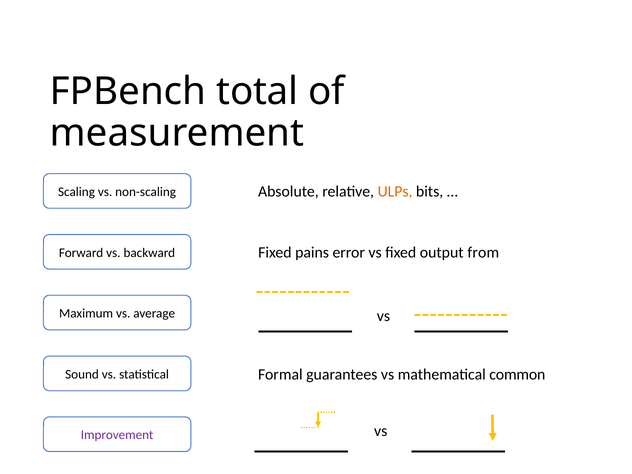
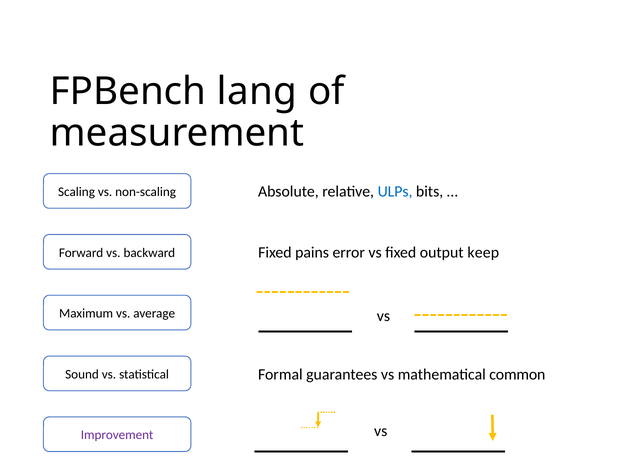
total: total -> lang
ULPs colour: orange -> blue
from: from -> keep
